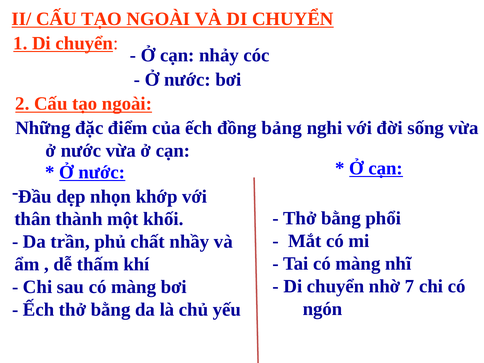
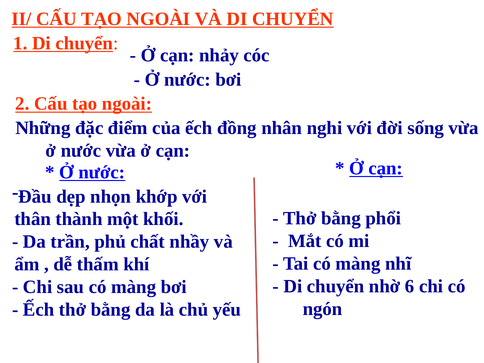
bảng: bảng -> nhân
7: 7 -> 6
